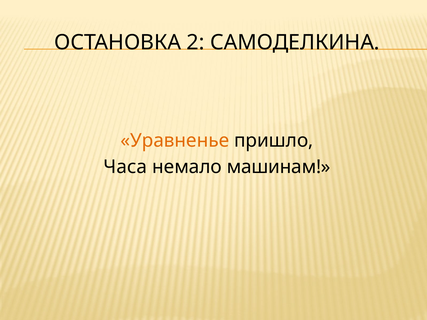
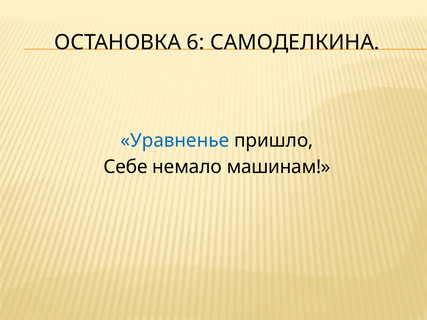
2: 2 -> 6
Уравненье colour: orange -> blue
Часа: Часа -> Себе
